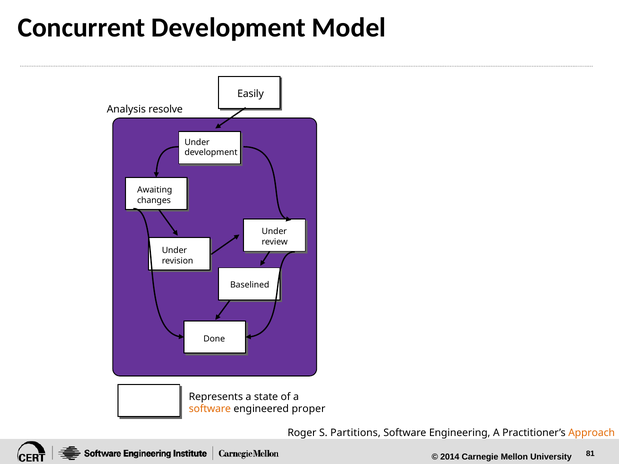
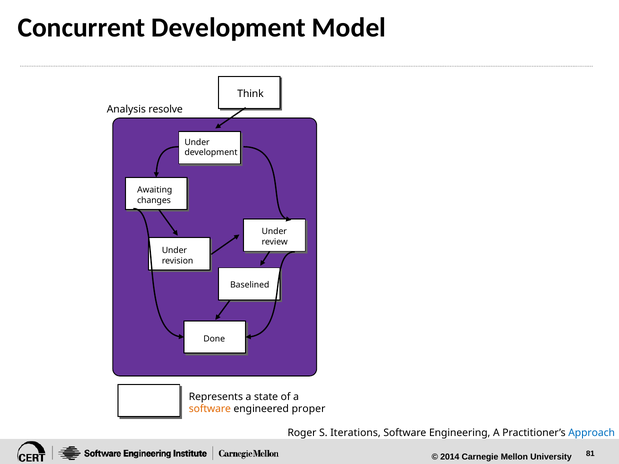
Easily: Easily -> Think
Partitions: Partitions -> Iterations
Approach colour: orange -> blue
